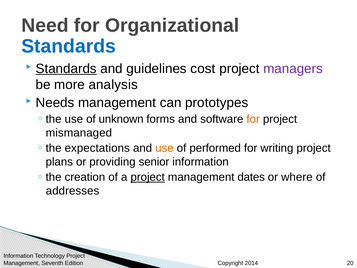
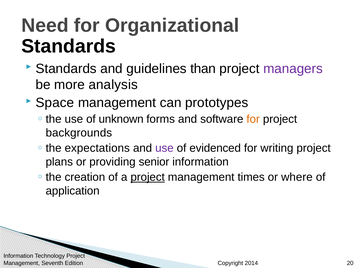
Standards at (69, 46) colour: blue -> black
Standards at (66, 69) underline: present -> none
cost: cost -> than
Needs: Needs -> Space
mismanaged: mismanaged -> backgrounds
use at (164, 148) colour: orange -> purple
performed: performed -> evidenced
dates: dates -> times
addresses: addresses -> application
